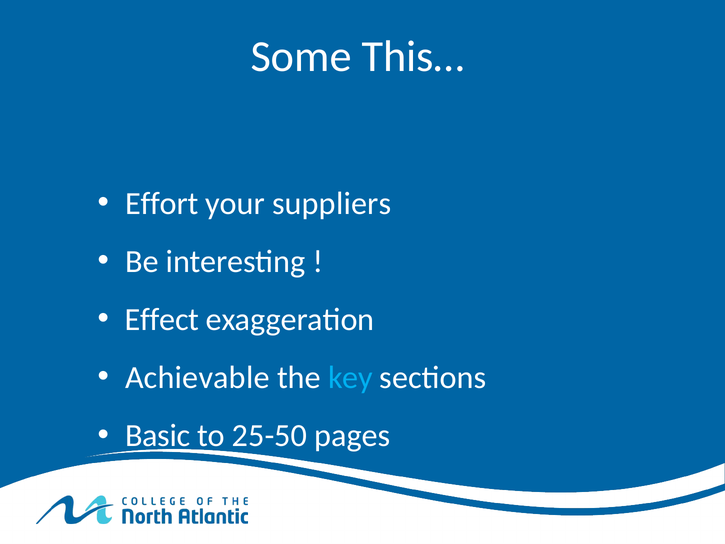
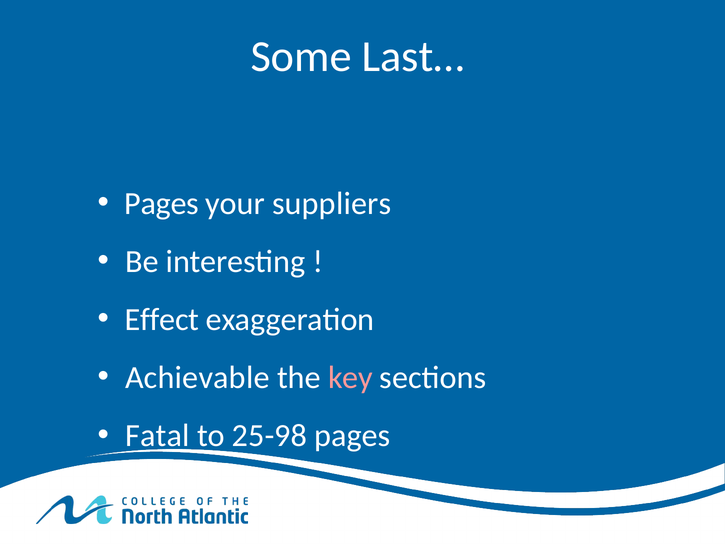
This…: This… -> Last…
Effort at (162, 203): Effort -> Pages
key colour: light blue -> pink
Basic: Basic -> Fatal
25-50: 25-50 -> 25-98
